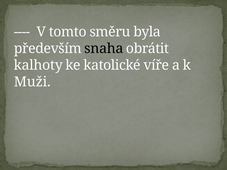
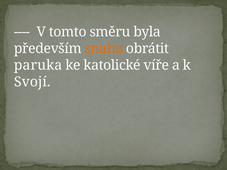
snaha colour: black -> orange
kalhoty: kalhoty -> paruka
Muži: Muži -> Svojí
